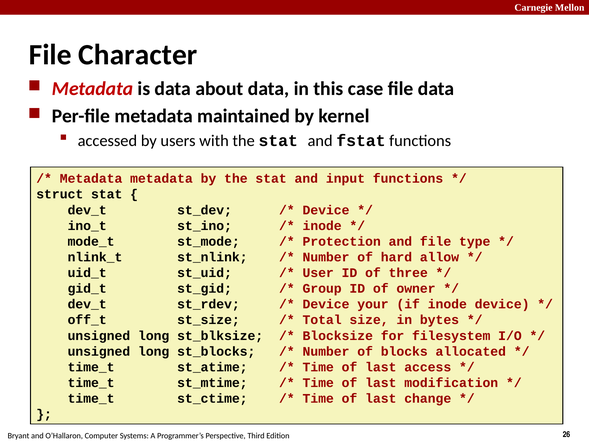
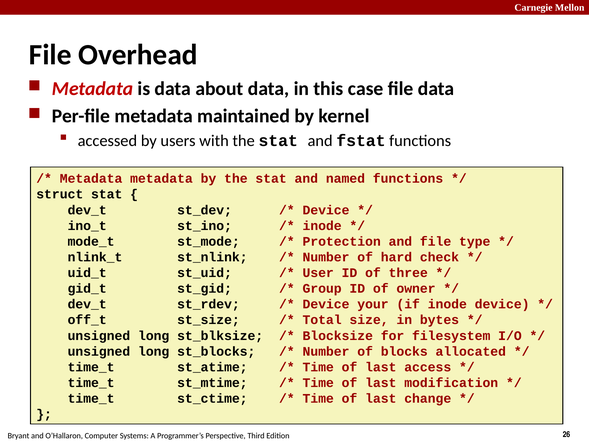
Character: Character -> Overhead
input: input -> named
allow: allow -> check
